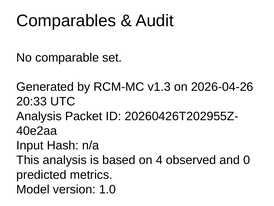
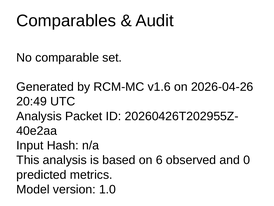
v1.3: v1.3 -> v1.6
20:33: 20:33 -> 20:49
4: 4 -> 6
